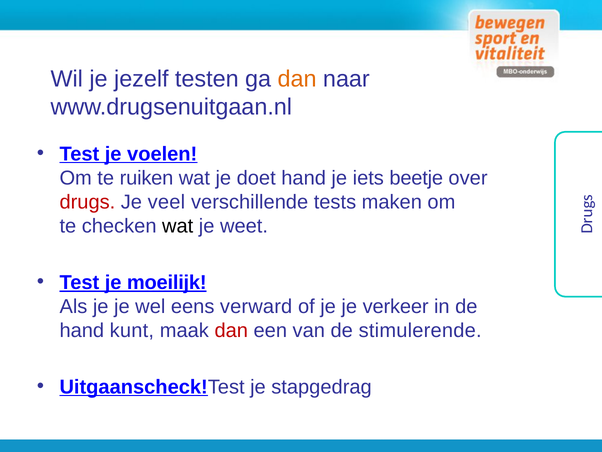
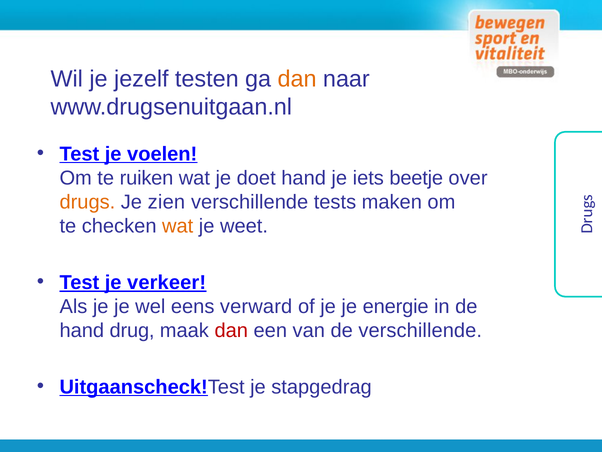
drugs colour: red -> orange
veel: veel -> zien
wat at (178, 226) colour: black -> orange
moeilijk: moeilijk -> verkeer
verkeer: verkeer -> energie
kunt: kunt -> drug
de stimulerende: stimulerende -> verschillende
